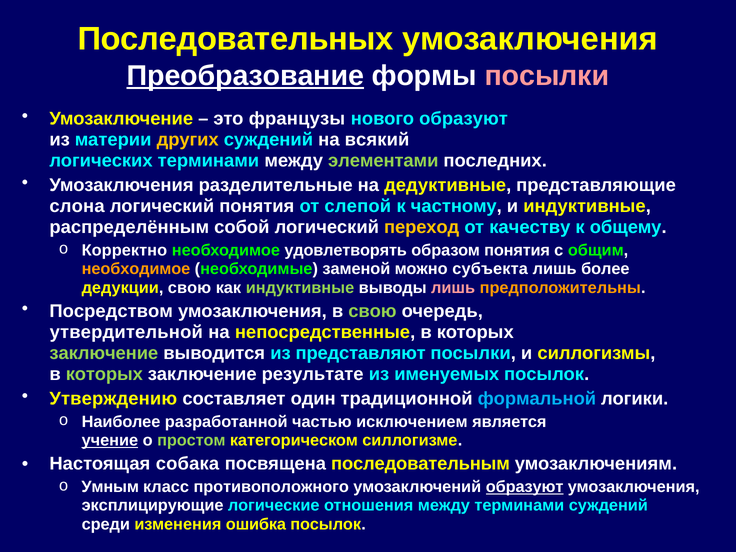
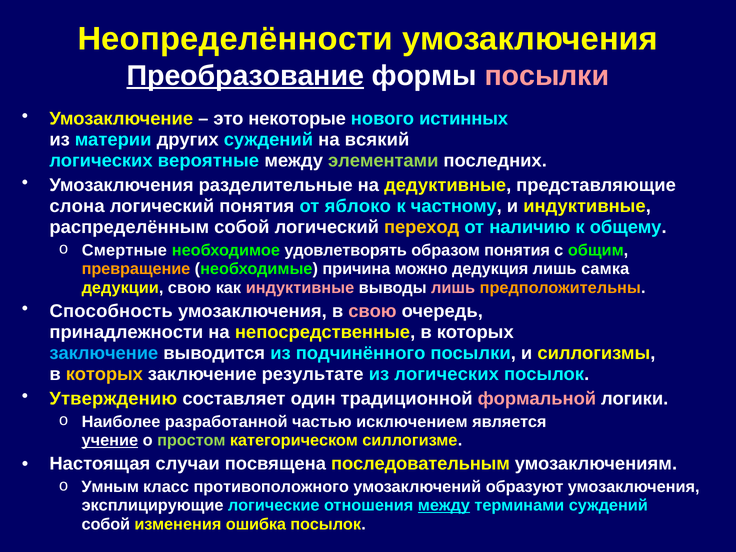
Последовательных: Последовательных -> Неопределённости
французы: французы -> некоторые
нового образуют: образуют -> истинных
других colour: yellow -> white
логических терминами: терминами -> вероятные
слепой: слепой -> яблоко
качеству: качеству -> наличию
Корректно: Корректно -> Смертные
необходимое at (136, 269): необходимое -> превращение
заменой: заменой -> причина
субъекта: субъекта -> дедукция
более: более -> самка
индуктивные at (300, 288) colour: light green -> pink
Посредством: Посредством -> Способность
свою at (372, 311) colour: light green -> pink
утвердительной: утвердительной -> принадлежности
заключение at (104, 353) colour: light green -> light blue
представляют: представляют -> подчинённого
которых at (104, 374) colour: light green -> yellow
из именуемых: именуемых -> логических
формальной colour: light blue -> pink
собака: собака -> случаи
образуют at (525, 487) underline: present -> none
между at (444, 506) underline: none -> present
среди at (106, 524): среди -> собой
